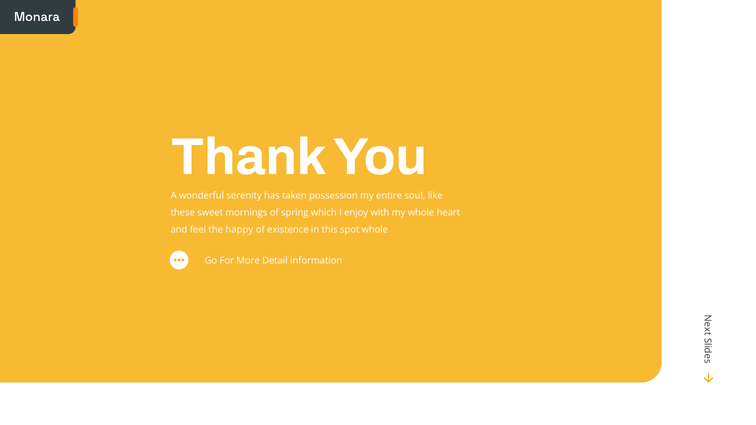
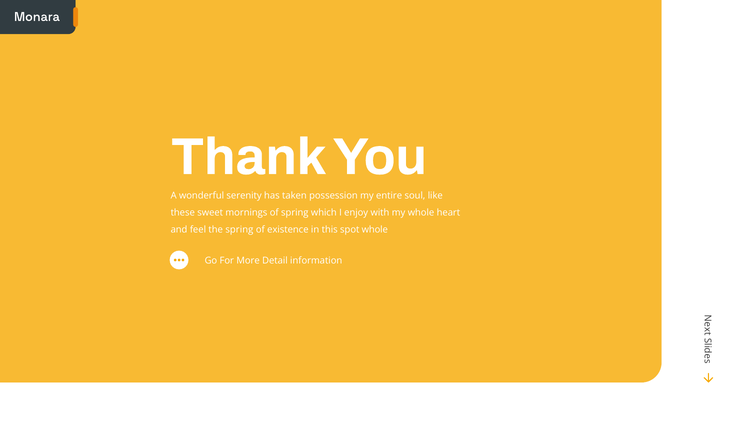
the happy: happy -> spring
